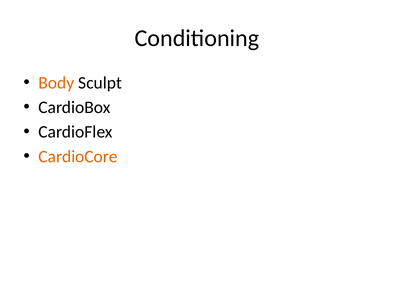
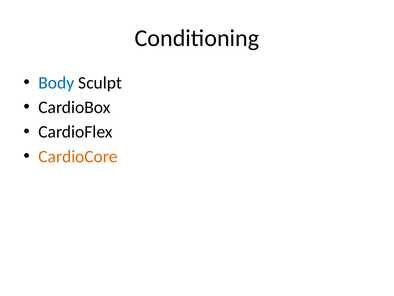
Body colour: orange -> blue
